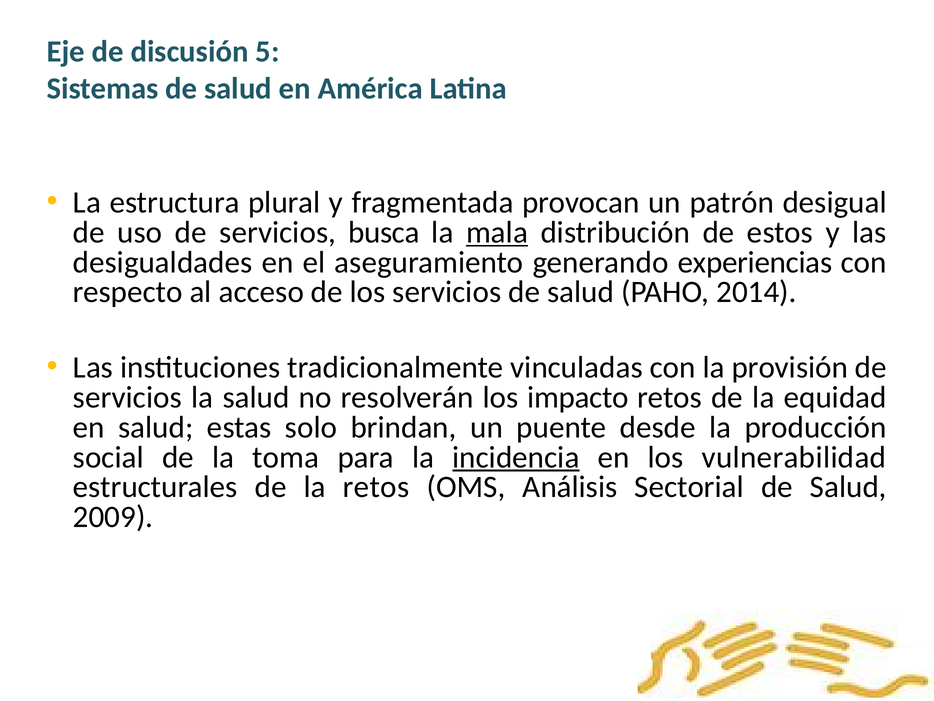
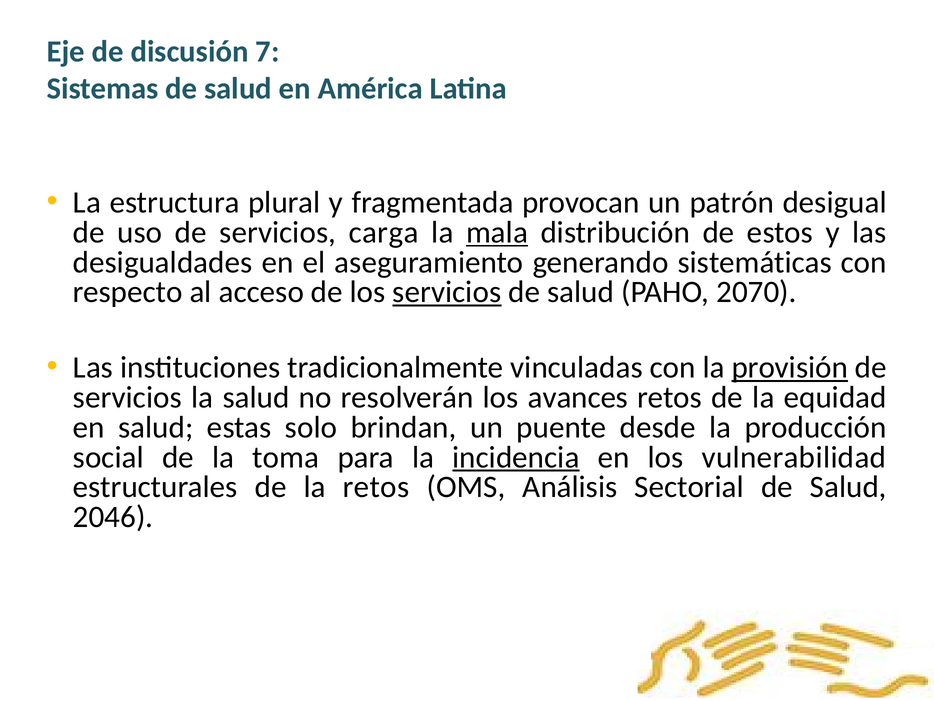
5: 5 -> 7
busca: busca -> carga
experiencias: experiencias -> sistemáticas
servicios at (447, 292) underline: none -> present
2014: 2014 -> 2070
provisión underline: none -> present
impacto: impacto -> avances
2009: 2009 -> 2046
